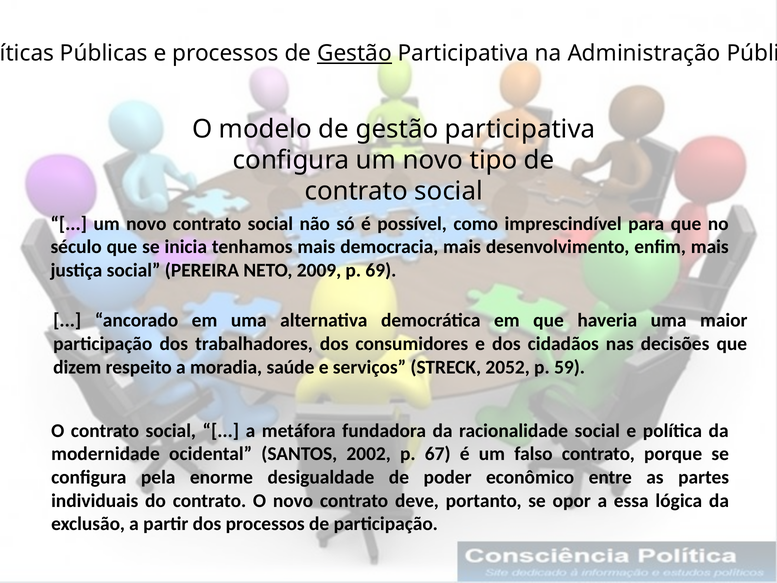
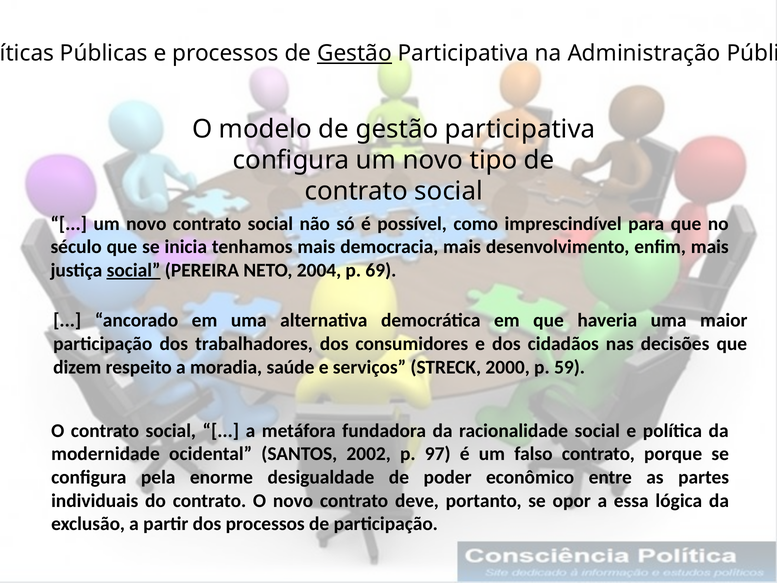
social at (134, 270) underline: none -> present
2009: 2009 -> 2004
2052: 2052 -> 2000
67: 67 -> 97
